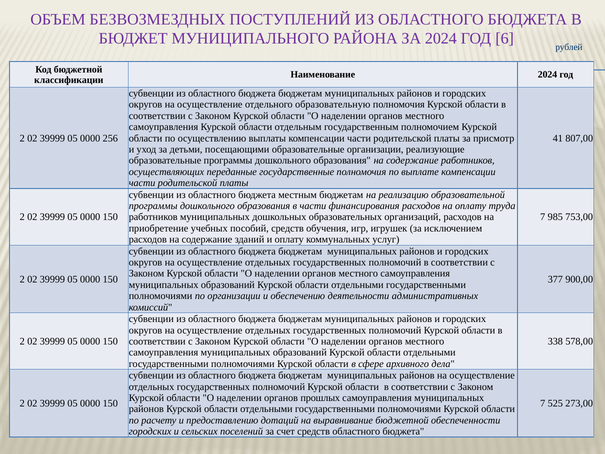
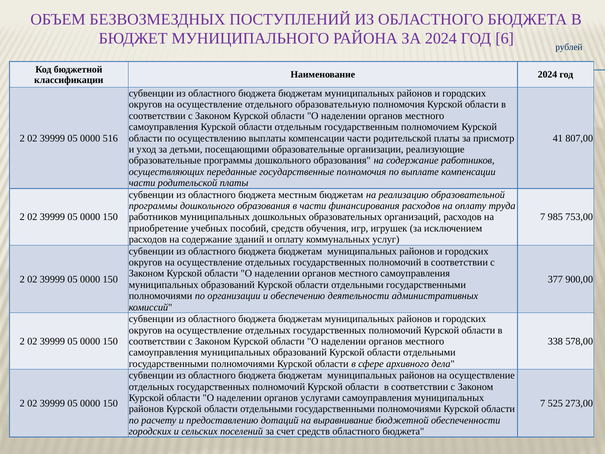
256: 256 -> 516
прошлых: прошлых -> услугами
